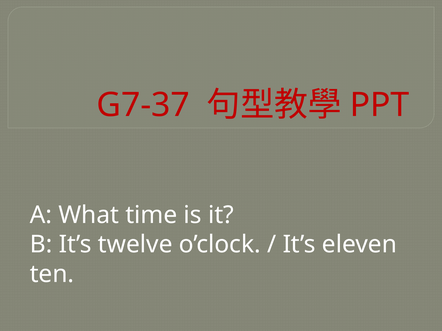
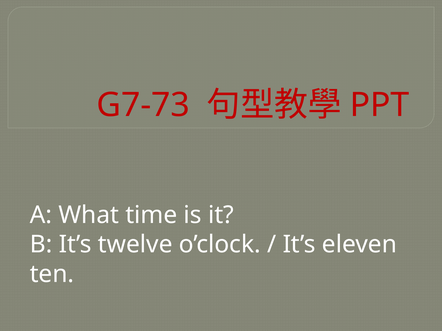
G7-37: G7-37 -> G7-73
